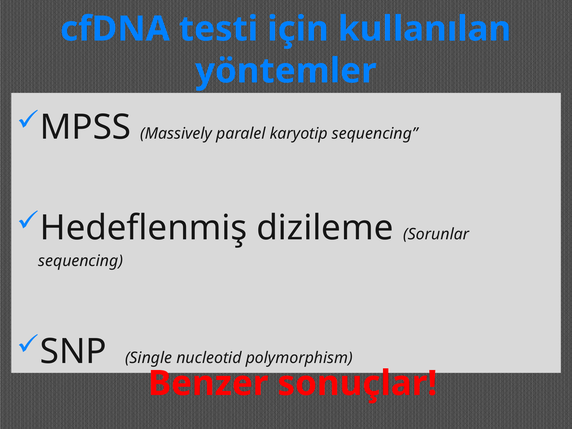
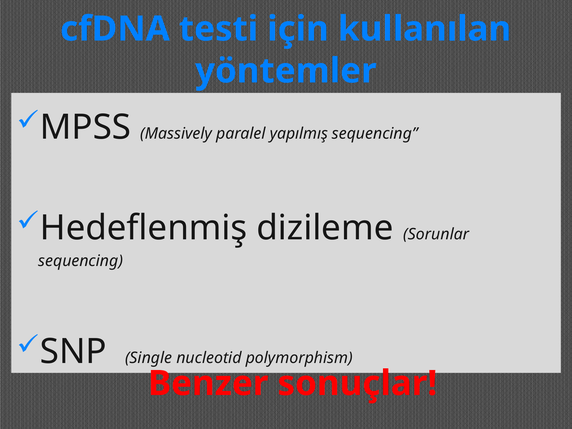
karyotip: karyotip -> yapılmış
